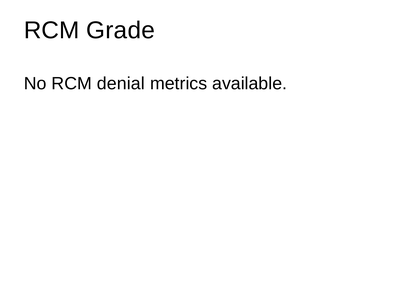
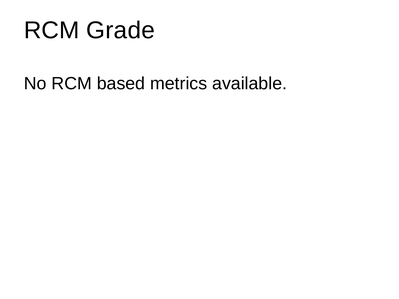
denial: denial -> based
